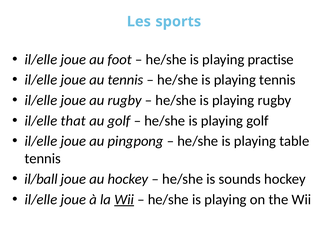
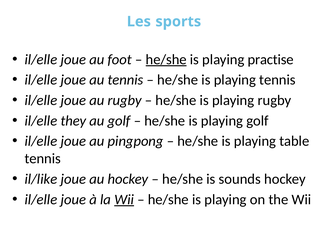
he/she at (166, 59) underline: none -> present
that: that -> they
il/ball: il/ball -> il/like
